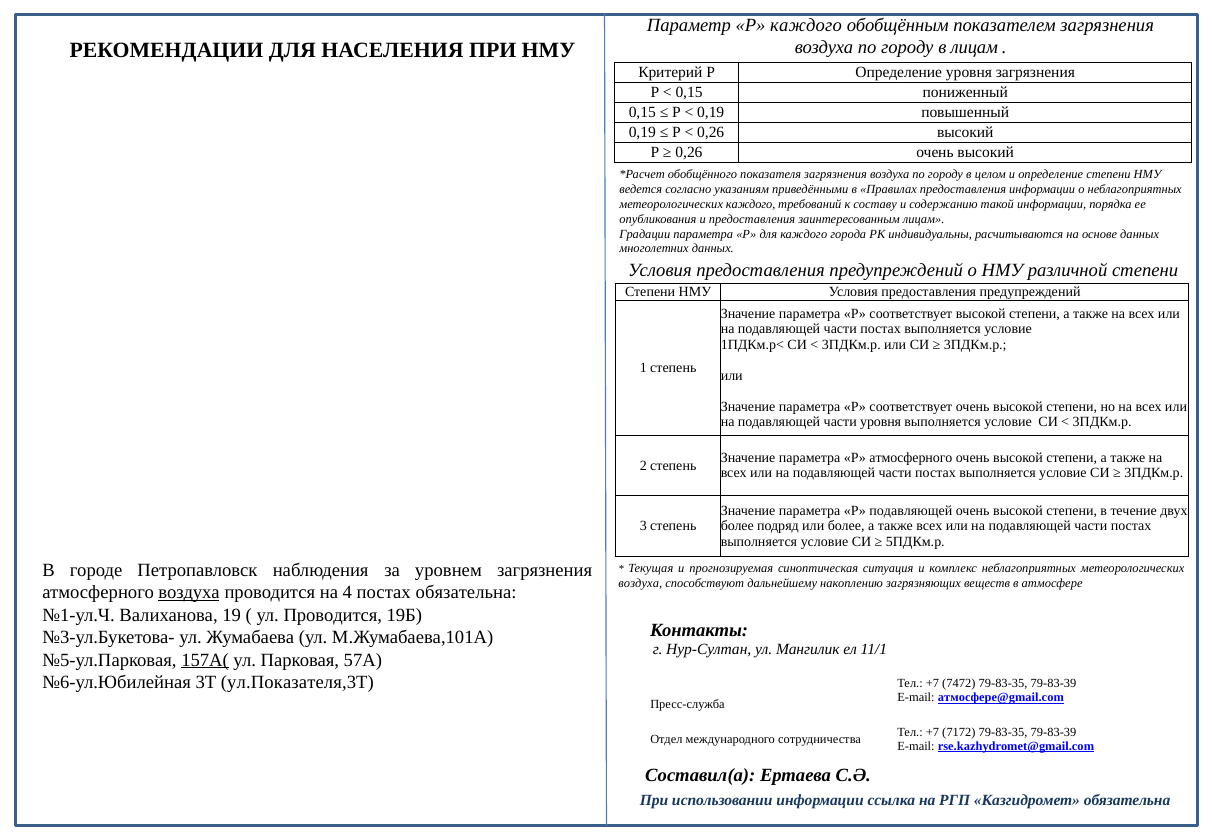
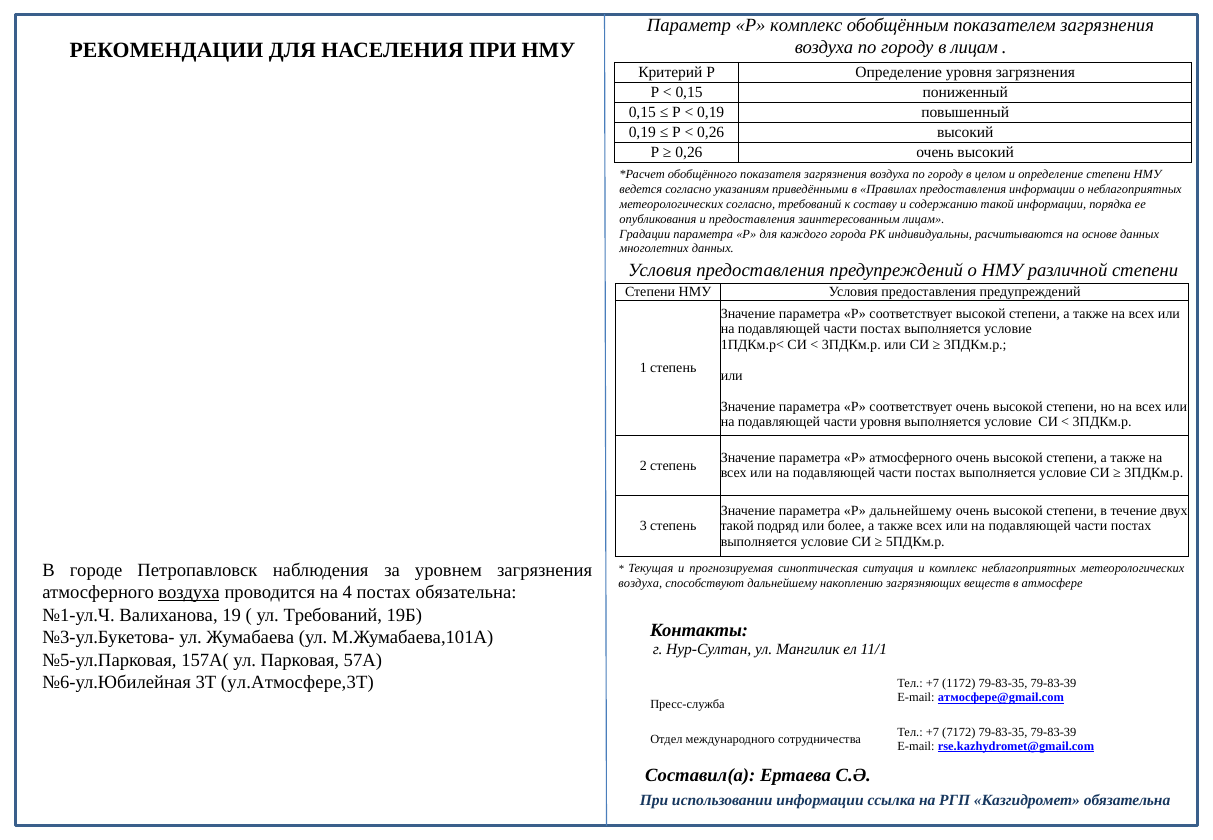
Р каждого: каждого -> комплекс
метеорологических каждого: каждого -> согласно
Р подавляющей: подавляющей -> дальнейшему
более at (737, 526): более -> такой
ул Проводится: Проводится -> Требований
157А( underline: present -> none
ул.Показателя,3Т: ул.Показателя,3Т -> ул.Атмосфере,3Т
7472: 7472 -> 1172
